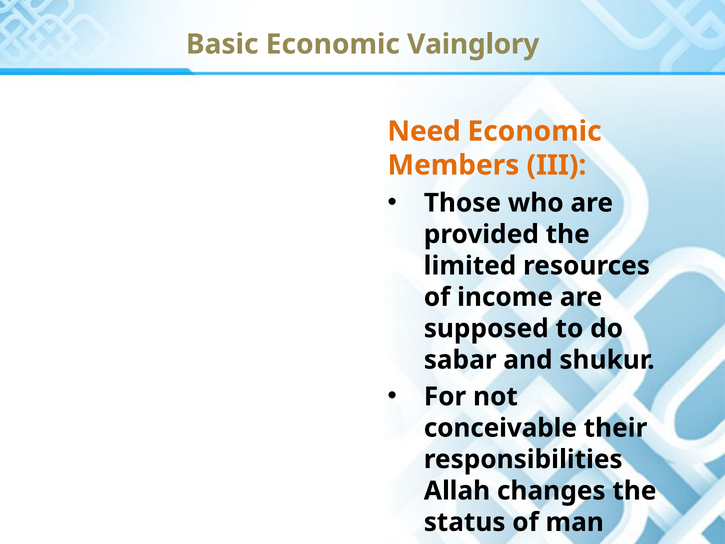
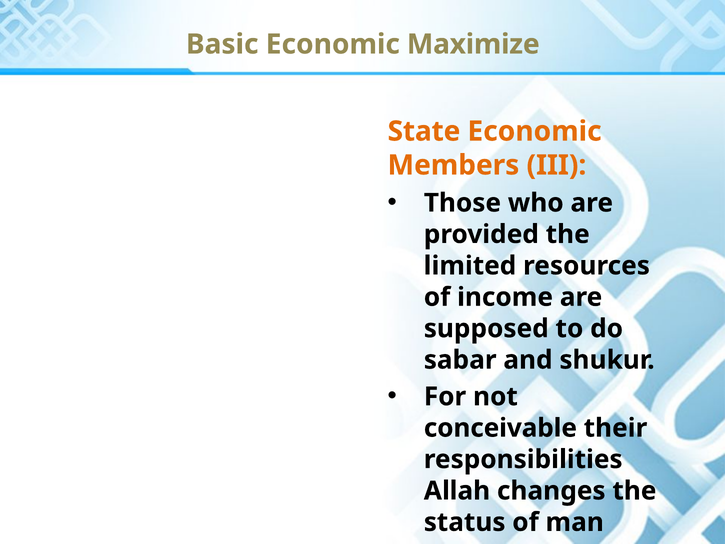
Vainglory: Vainglory -> Maximize
Need: Need -> State
